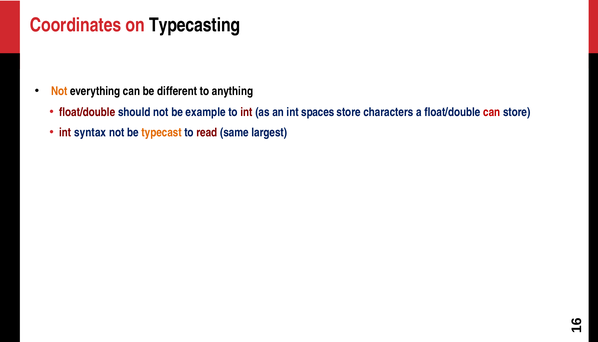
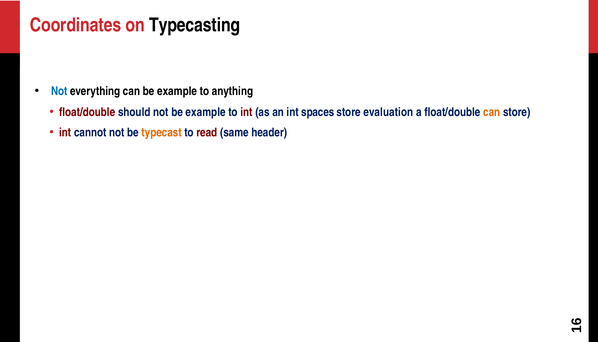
Not at (59, 91) colour: orange -> blue
can be different: different -> example
characters: characters -> evaluation
can at (492, 112) colour: red -> orange
syntax: syntax -> cannot
largest: largest -> header
